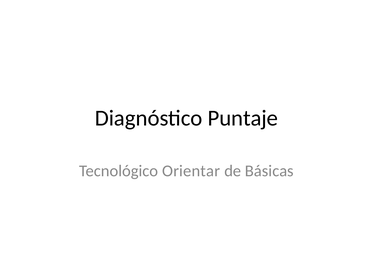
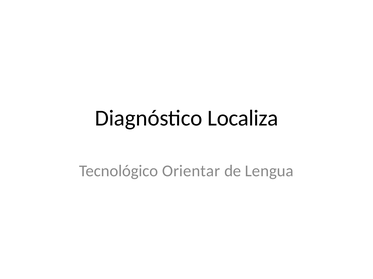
Puntaje: Puntaje -> Localiza
Básicas: Básicas -> Lengua
